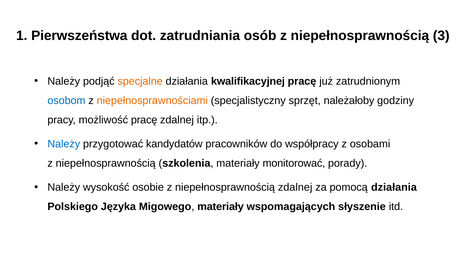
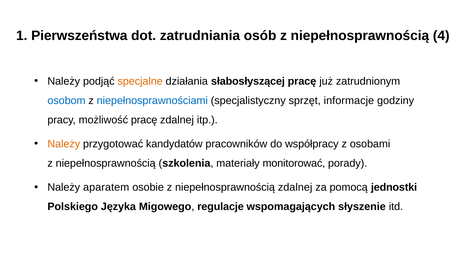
3: 3 -> 4
kwalifikacyjnej: kwalifikacyjnej -> słabosłyszącej
niepełnosprawnościami colour: orange -> blue
należałoby: należałoby -> informacje
Należy at (64, 144) colour: blue -> orange
wysokość: wysokość -> aparatem
pomocą działania: działania -> jednostki
Migowego materiały: materiały -> regulacje
